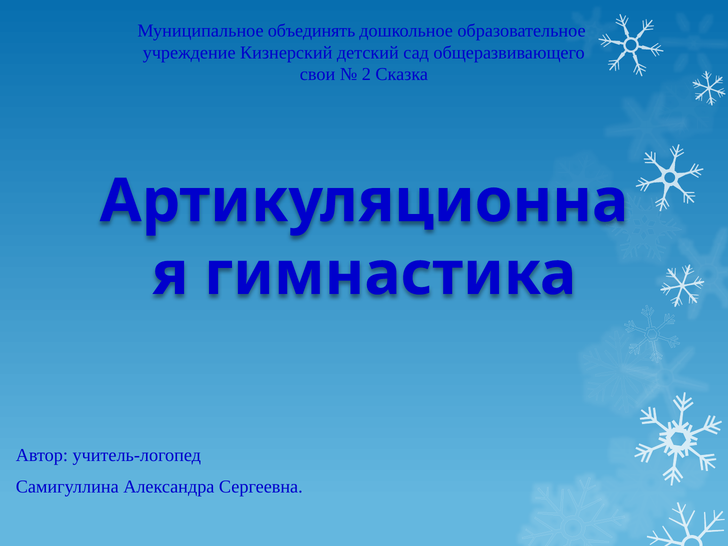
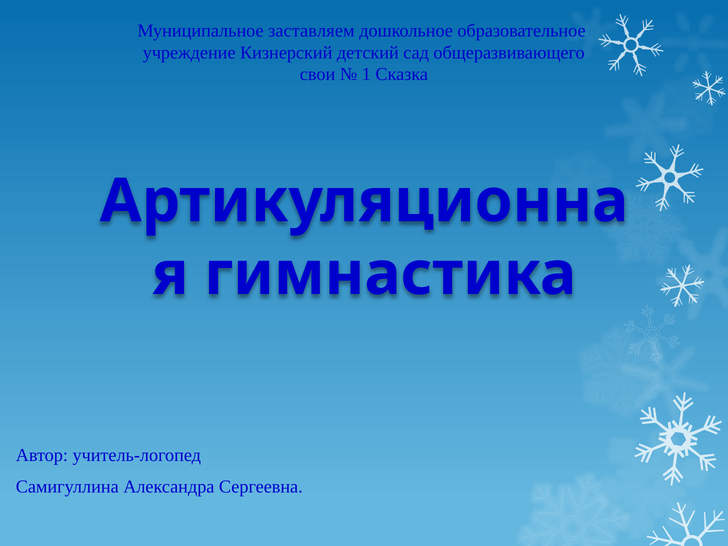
объединять: объединять -> заставляем
2: 2 -> 1
